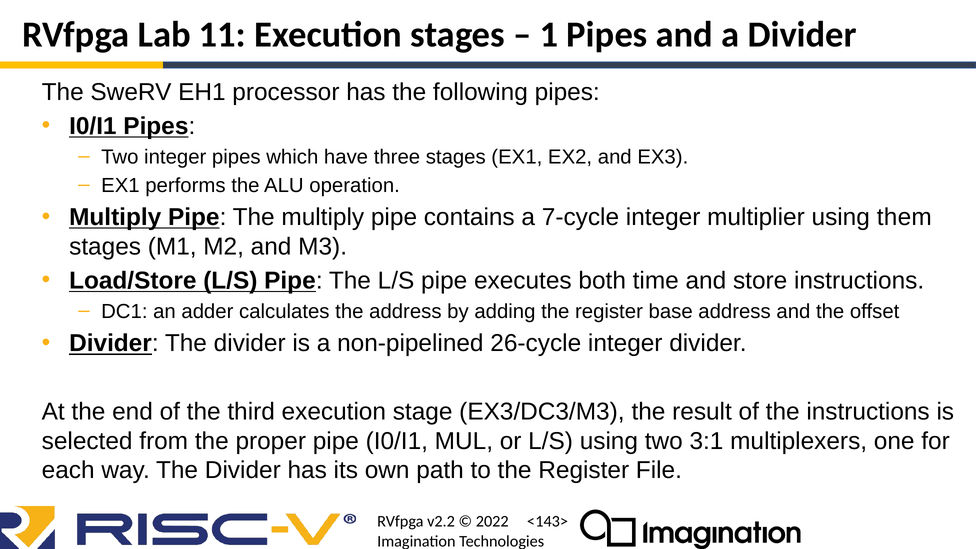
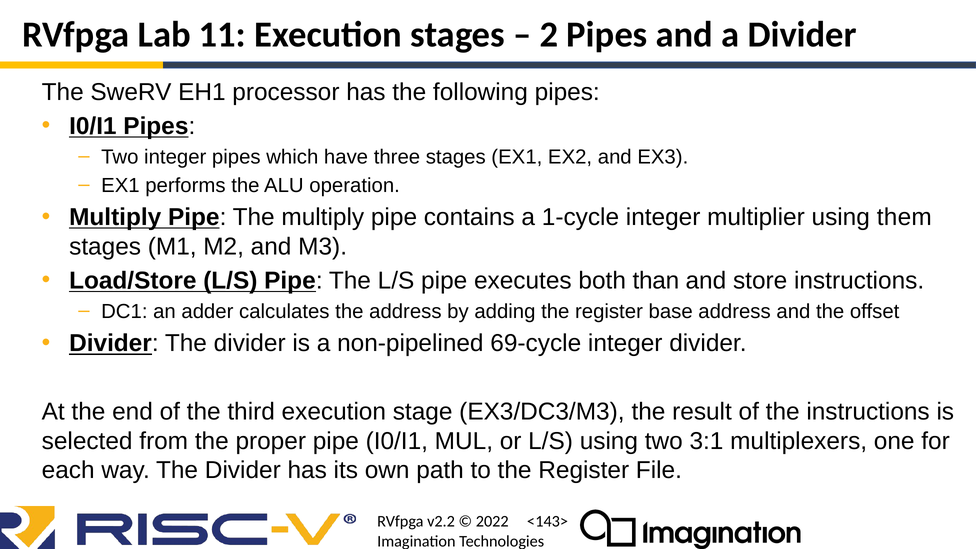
1: 1 -> 2
7-cycle: 7-cycle -> 1-cycle
time: time -> than
26-cycle: 26-cycle -> 69-cycle
